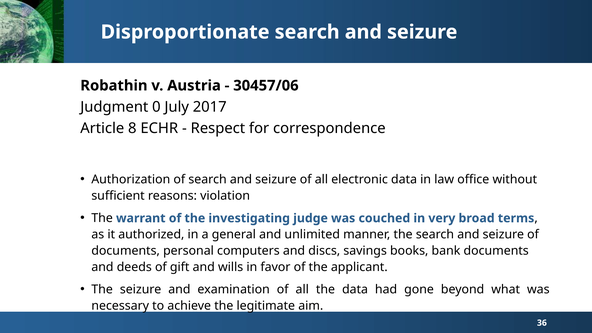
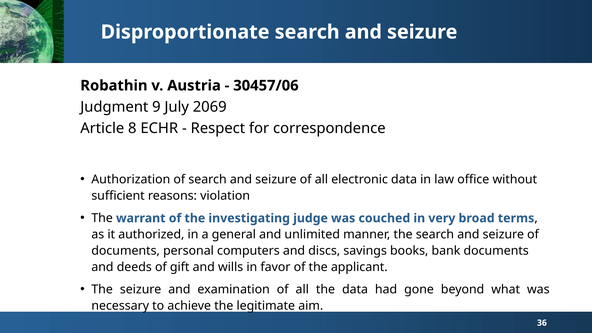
0: 0 -> 9
2017: 2017 -> 2069
